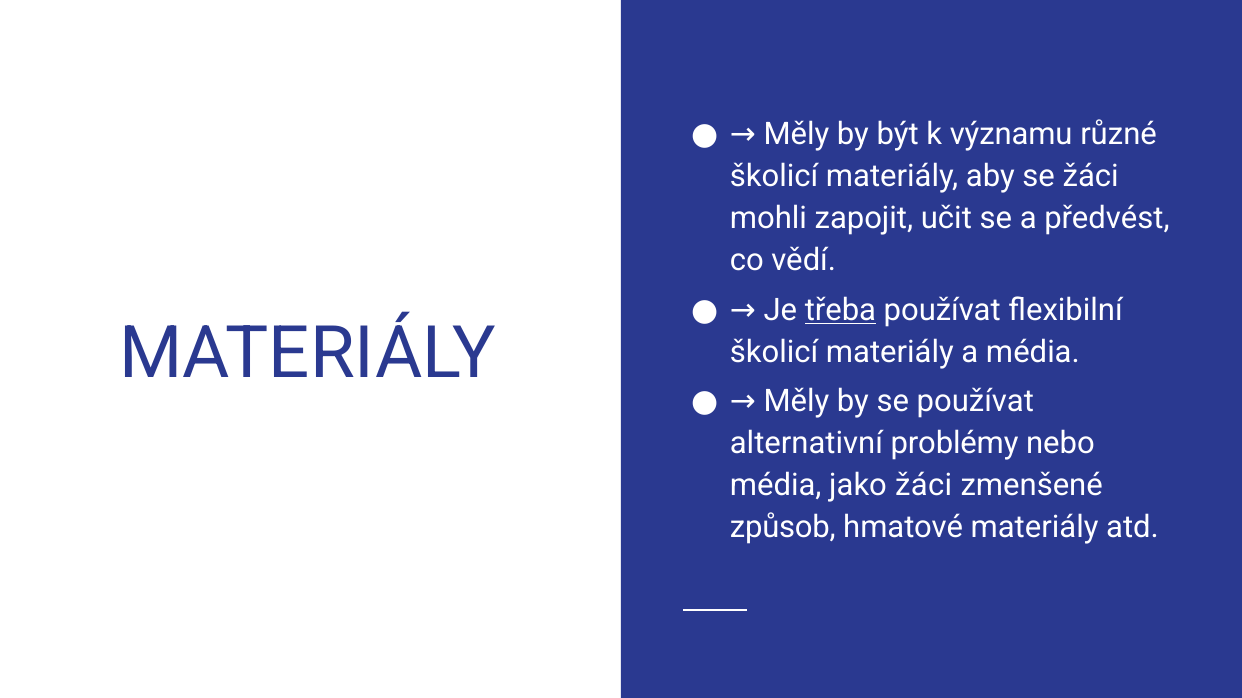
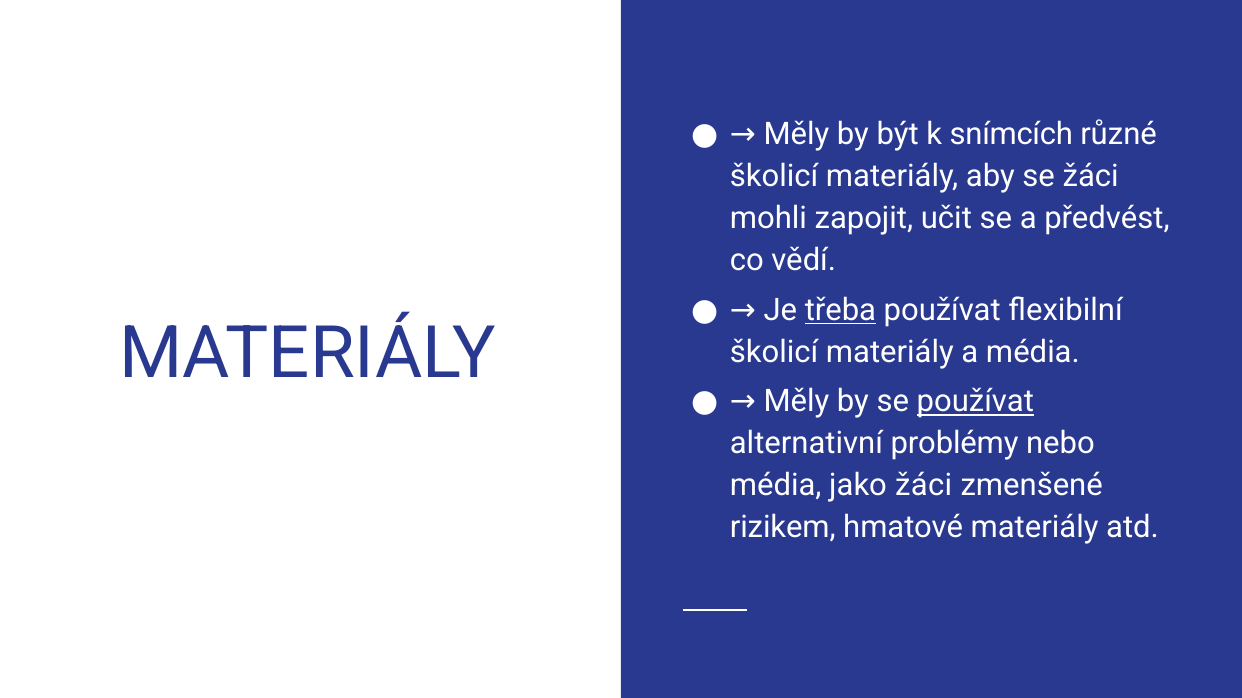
významu: významu -> snímcích
používat at (975, 402) underline: none -> present
způsob: způsob -> rizikem
